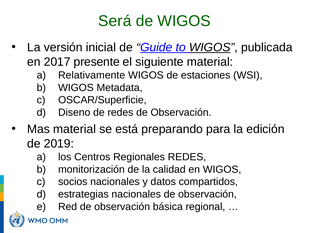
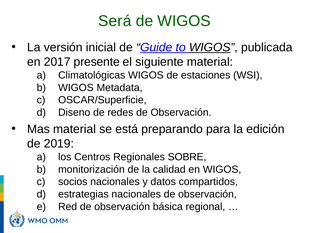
Relativamente: Relativamente -> Climatológicas
Regionales REDES: REDES -> SOBRE
